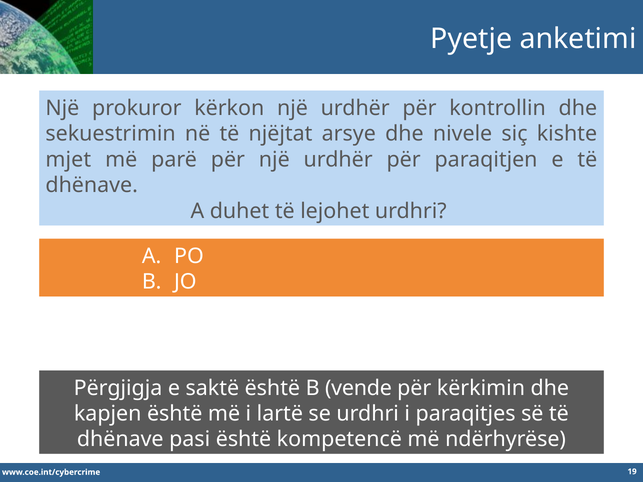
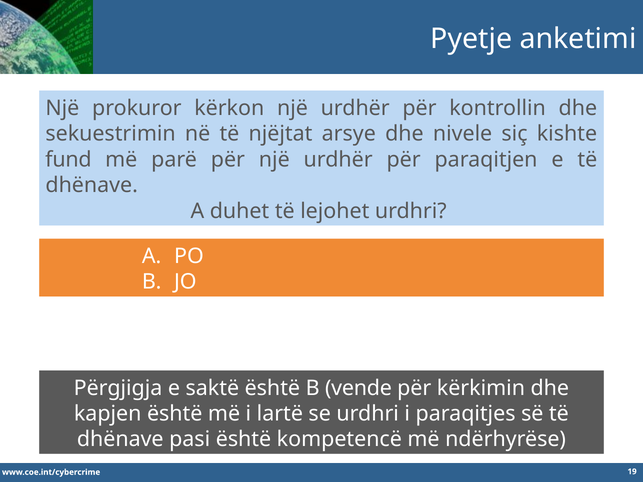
mjet: mjet -> fund
